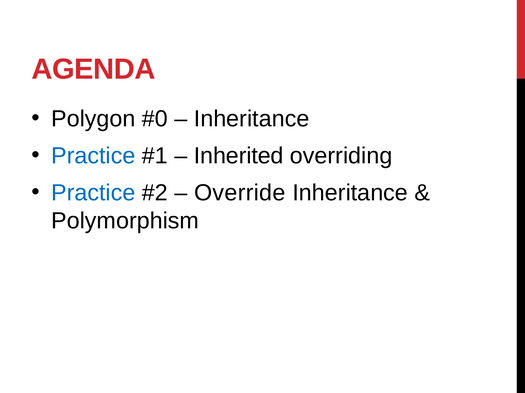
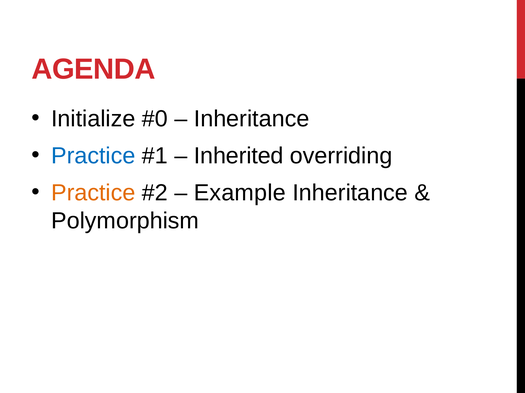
Polygon: Polygon -> Initialize
Practice at (93, 193) colour: blue -> orange
Override: Override -> Example
